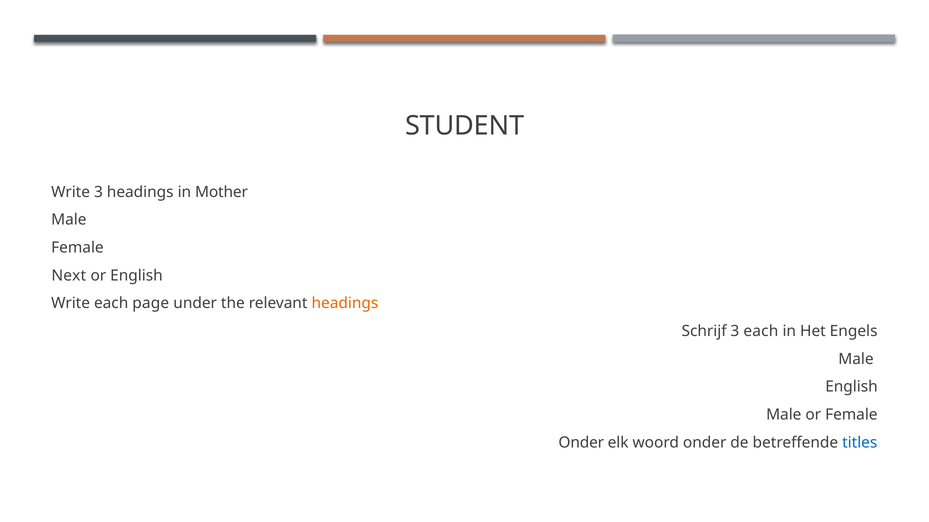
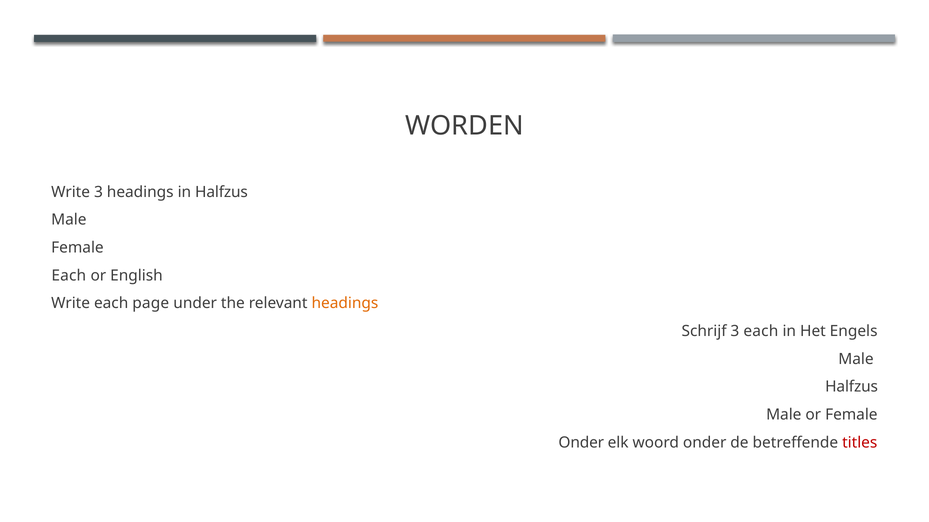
STUDENT: STUDENT -> WORDEN
in Mother: Mother -> Halfzus
Next at (69, 276): Next -> Each
English at (851, 387): English -> Halfzus
titles colour: blue -> red
